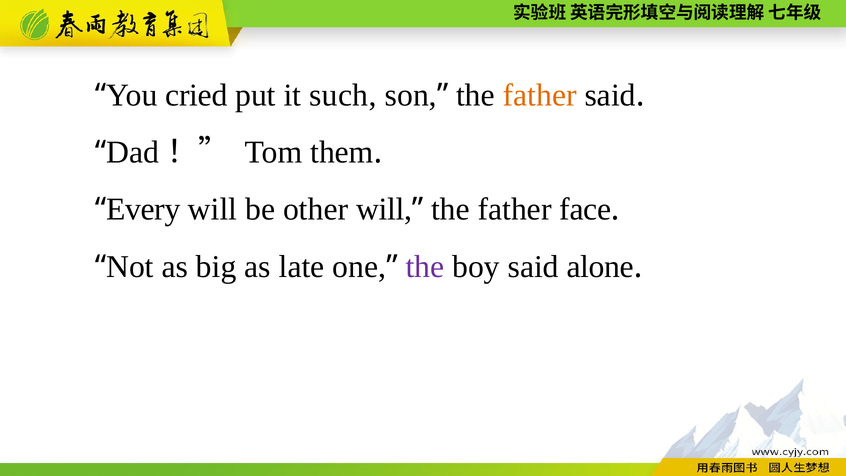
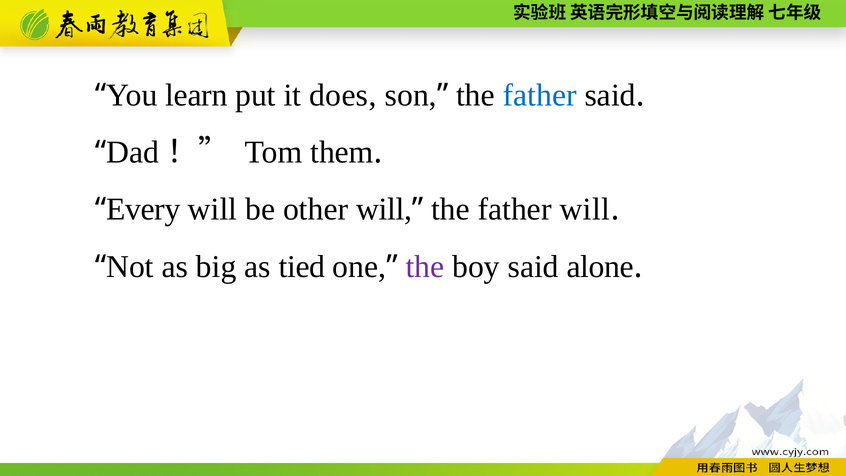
cried: cried -> learn
such: such -> does
father at (540, 95) colour: orange -> blue
father face: face -> will
late: late -> tied
